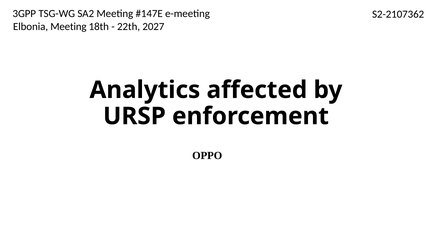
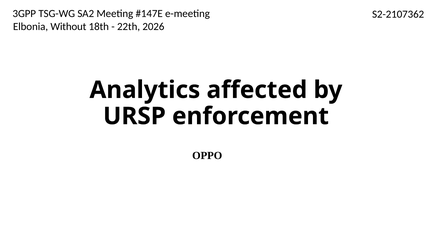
Elbonia Meeting: Meeting -> Without
2027: 2027 -> 2026
